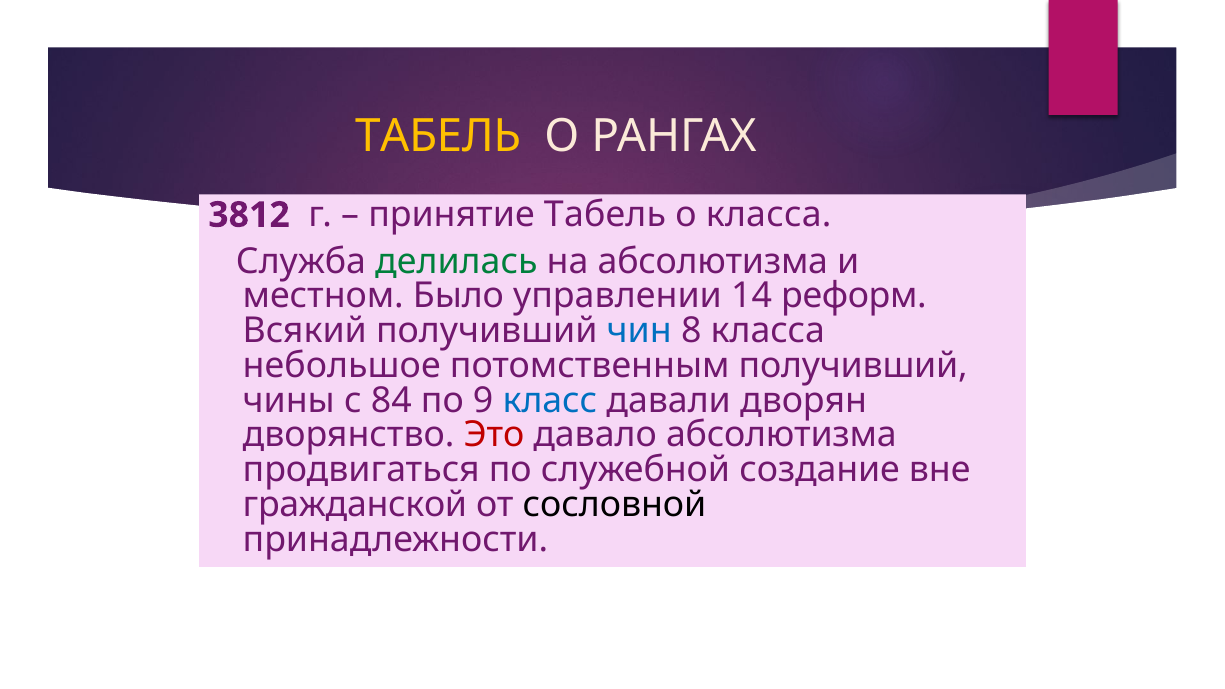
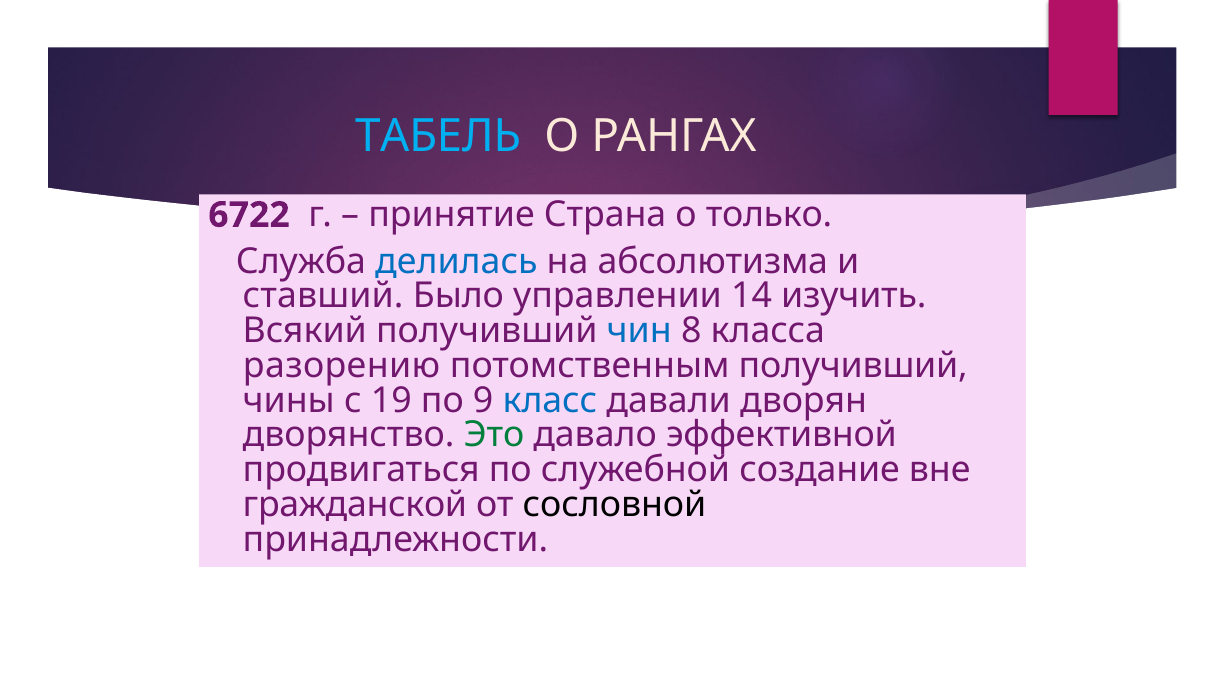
ТАБЕЛЬ at (438, 137) colour: yellow -> light blue
3812: 3812 -> 6722
принятие Табель: Табель -> Страна
о класса: класса -> только
делилась colour: green -> blue
местном: местном -> ставший
реформ: реформ -> изучить
небольшое: небольшое -> разорению
84: 84 -> 19
Это colour: red -> green
давало абсолютизма: абсолютизма -> эффективной
